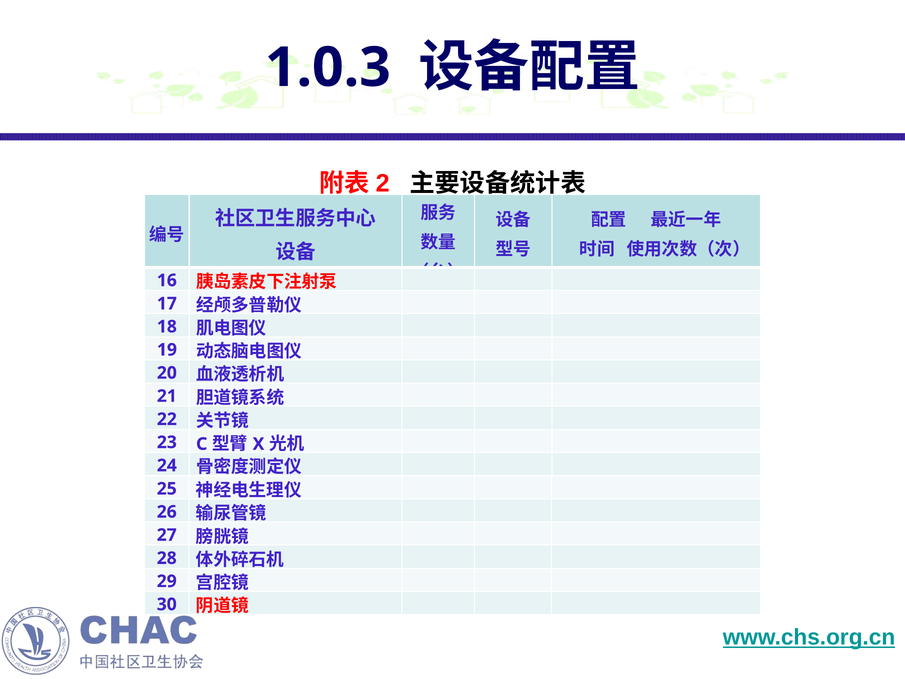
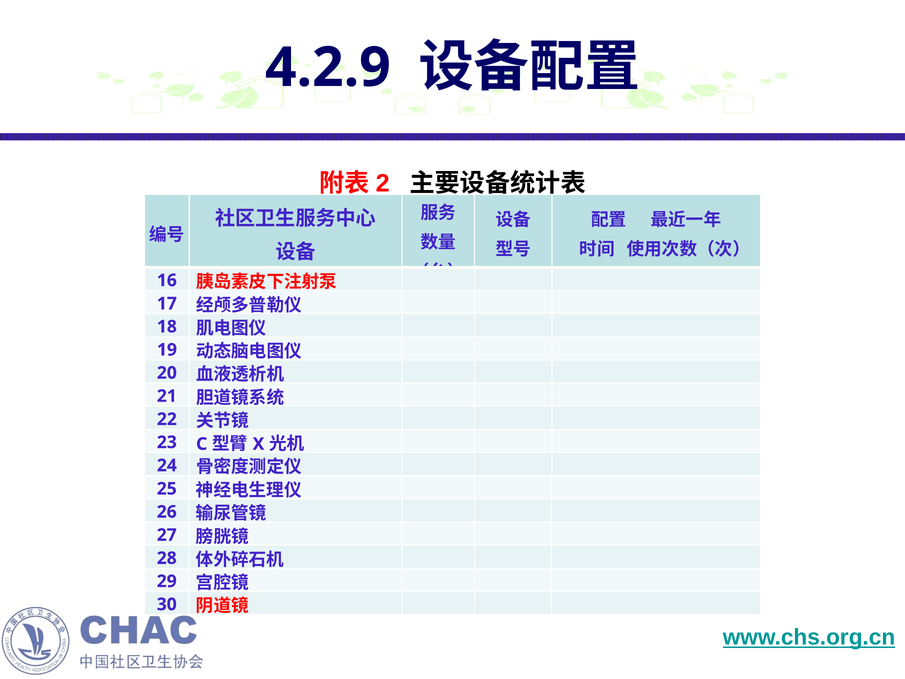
1.0.3: 1.0.3 -> 4.2.9
